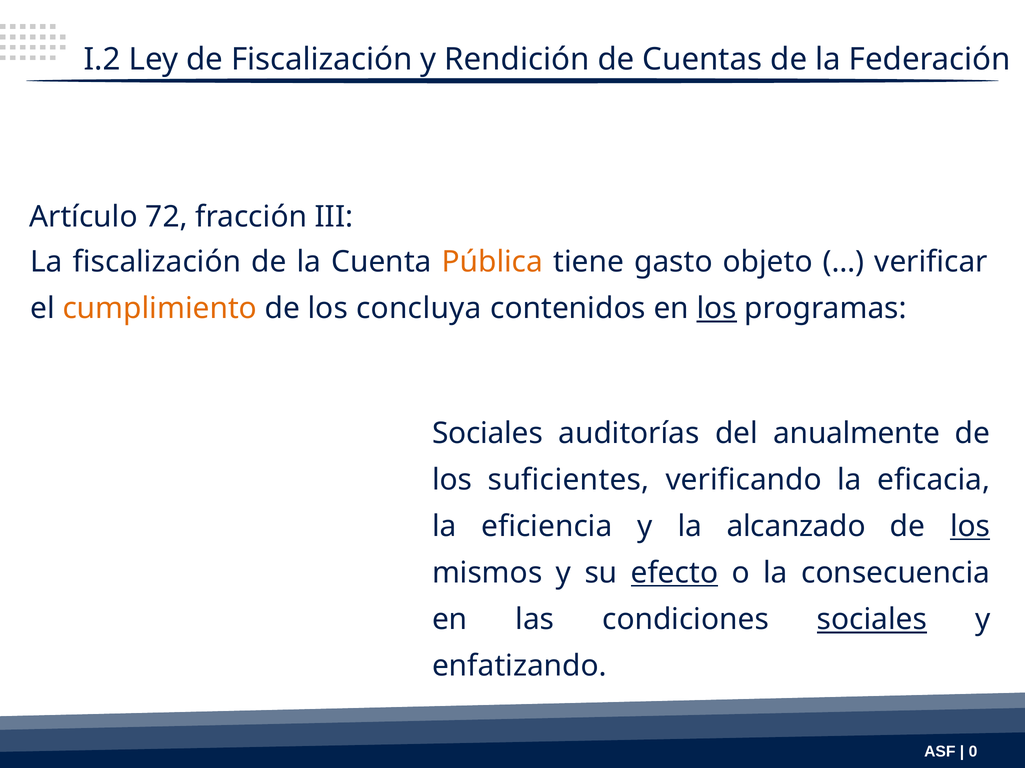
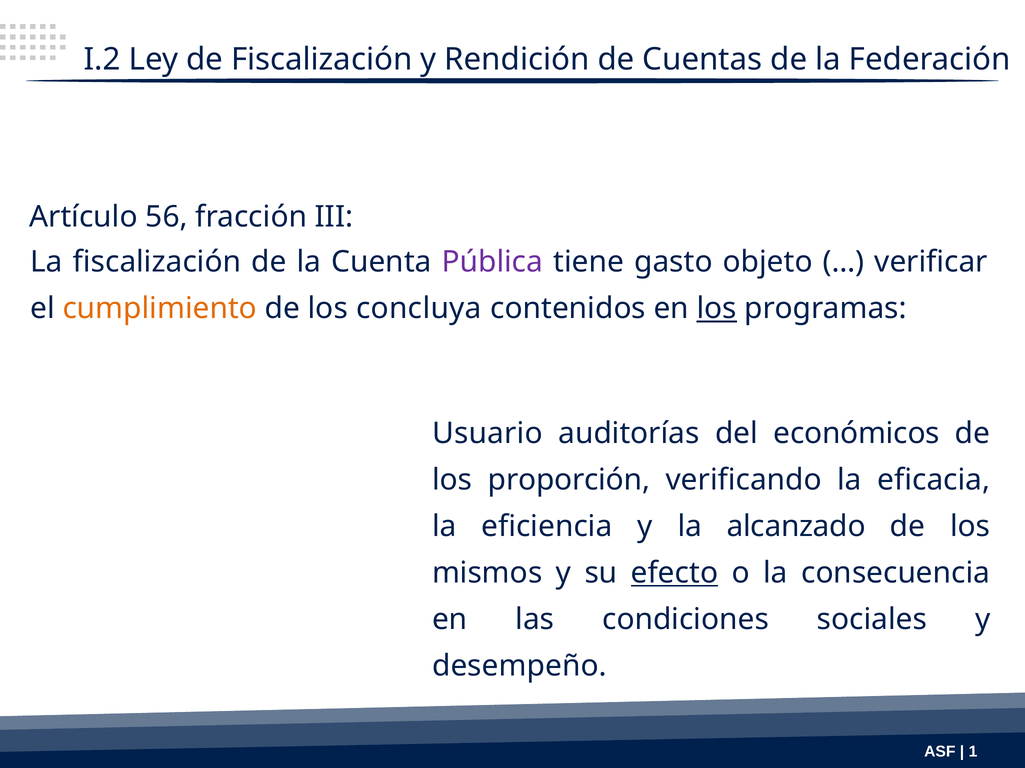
72: 72 -> 56
Pública colour: orange -> purple
Sociales at (488, 434): Sociales -> Usuario
anualmente: anualmente -> económicos
suficientes: suficientes -> proporción
los at (970, 527) underline: present -> none
sociales at (872, 620) underline: present -> none
enfatizando: enfatizando -> desempeño
0: 0 -> 1
